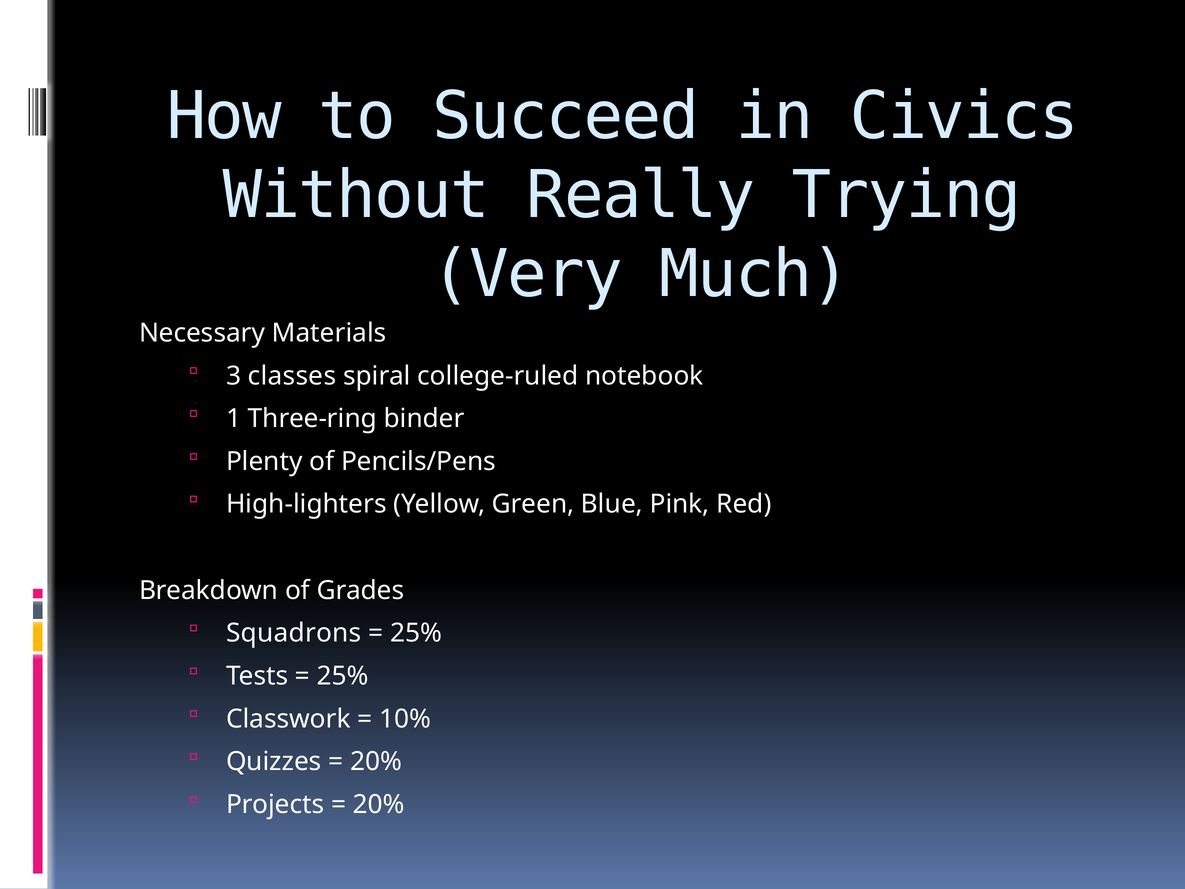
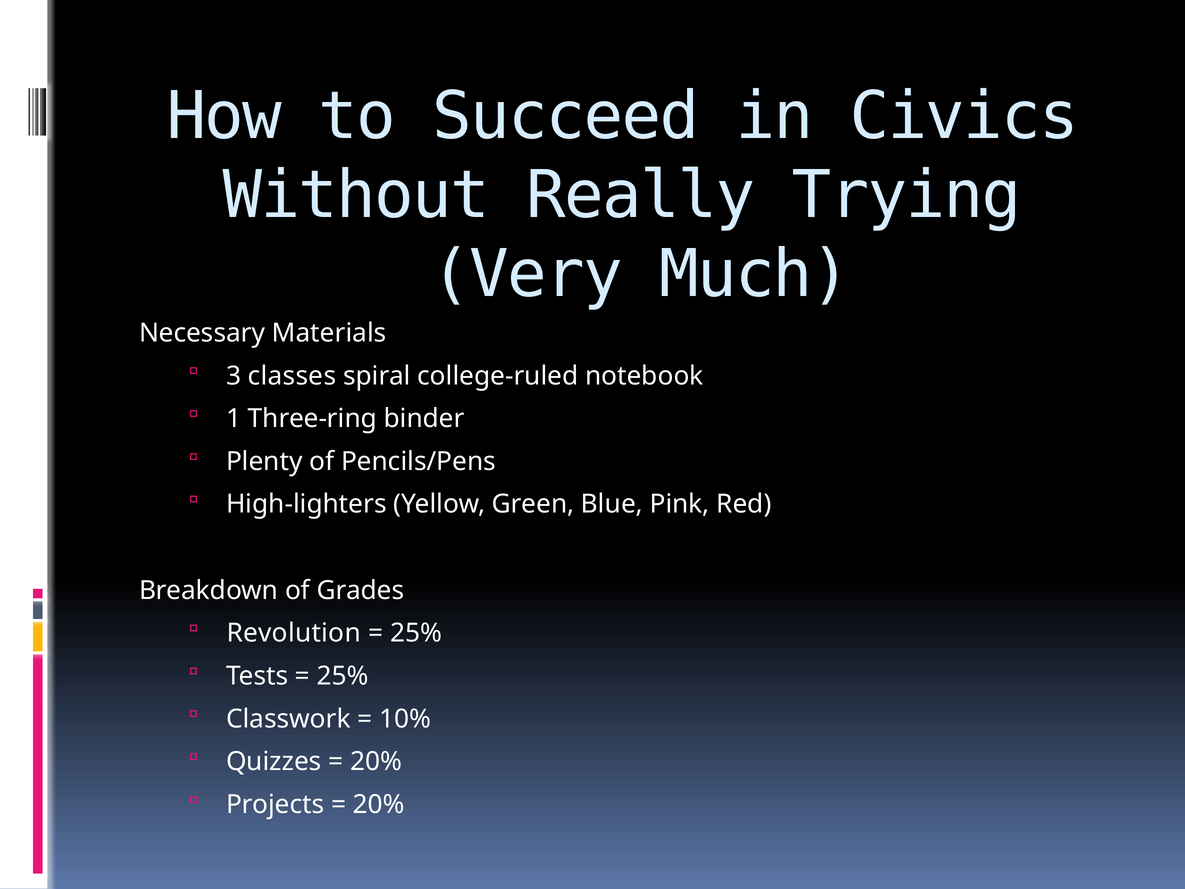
Squadrons: Squadrons -> Revolution
